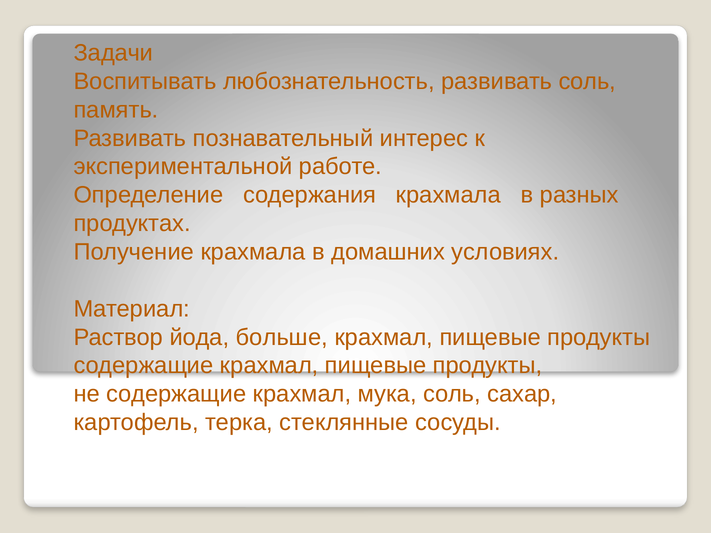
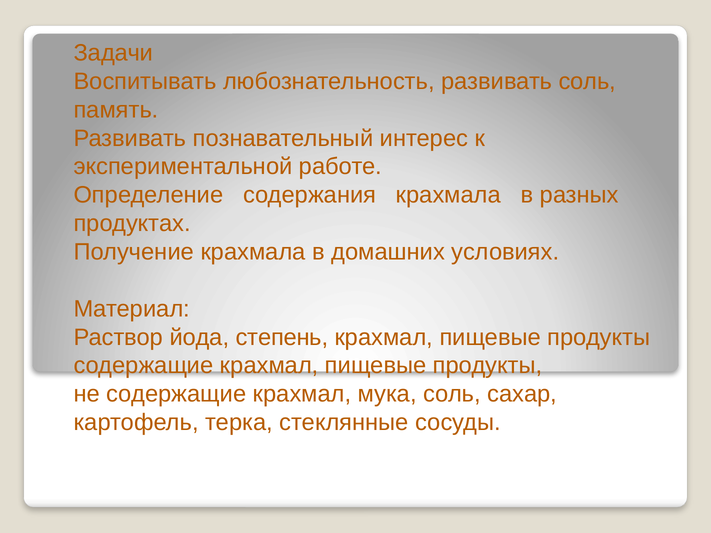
больше: больше -> степень
